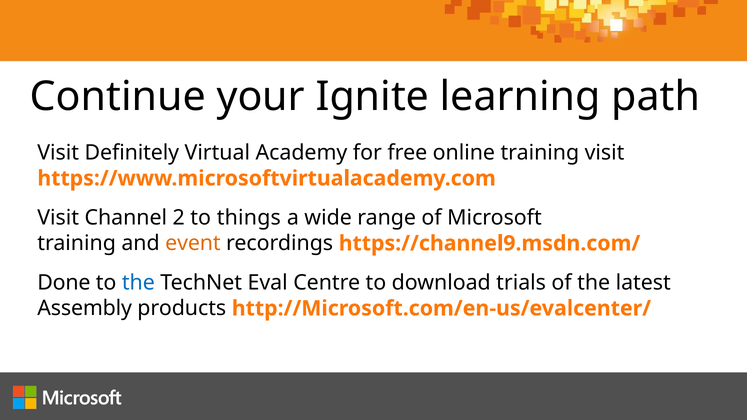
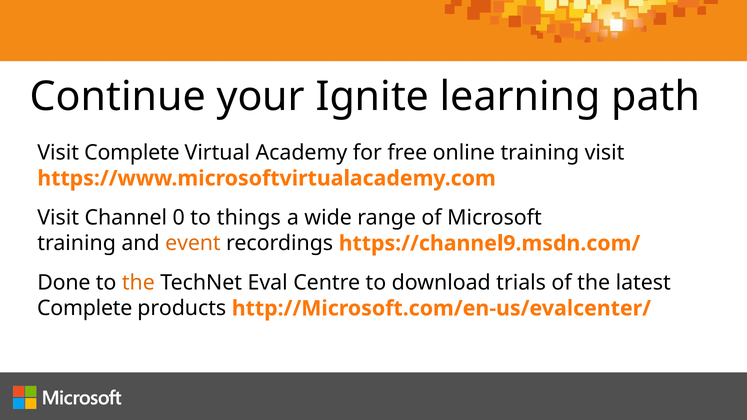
Visit Definitely: Definitely -> Complete
2: 2 -> 0
the at (138, 283) colour: blue -> orange
Assembly at (85, 308): Assembly -> Complete
